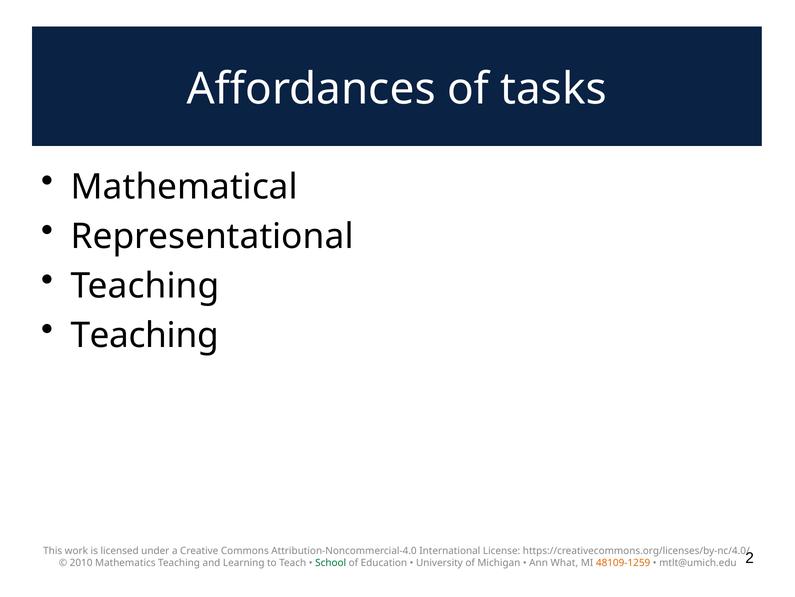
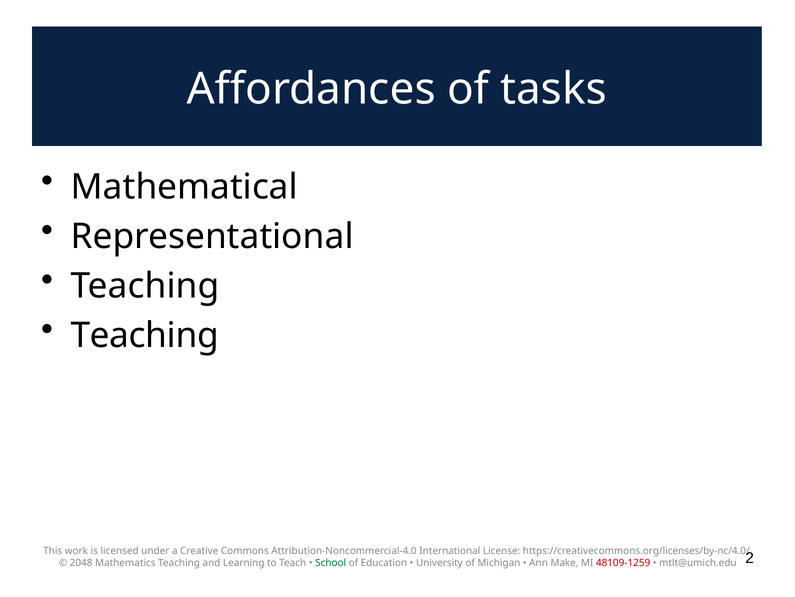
2010: 2010 -> 2048
What: What -> Make
48109-1259 colour: orange -> red
